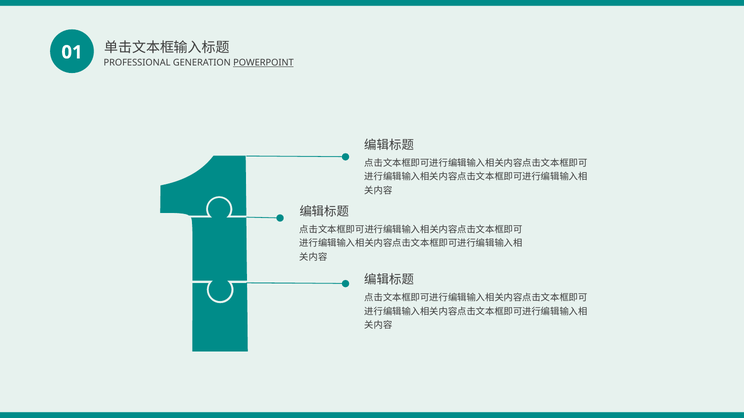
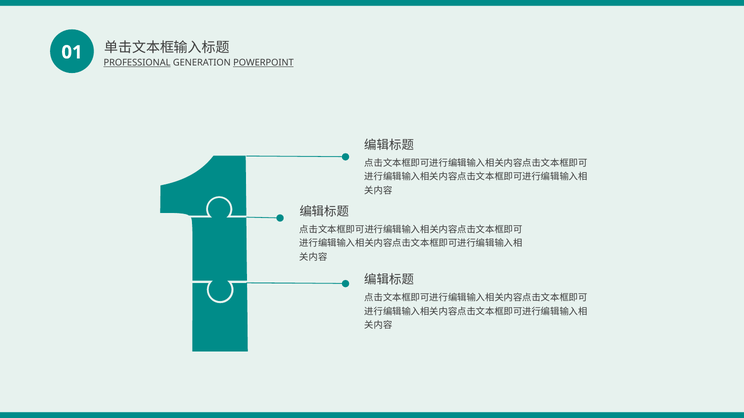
PROFESSIONAL underline: none -> present
